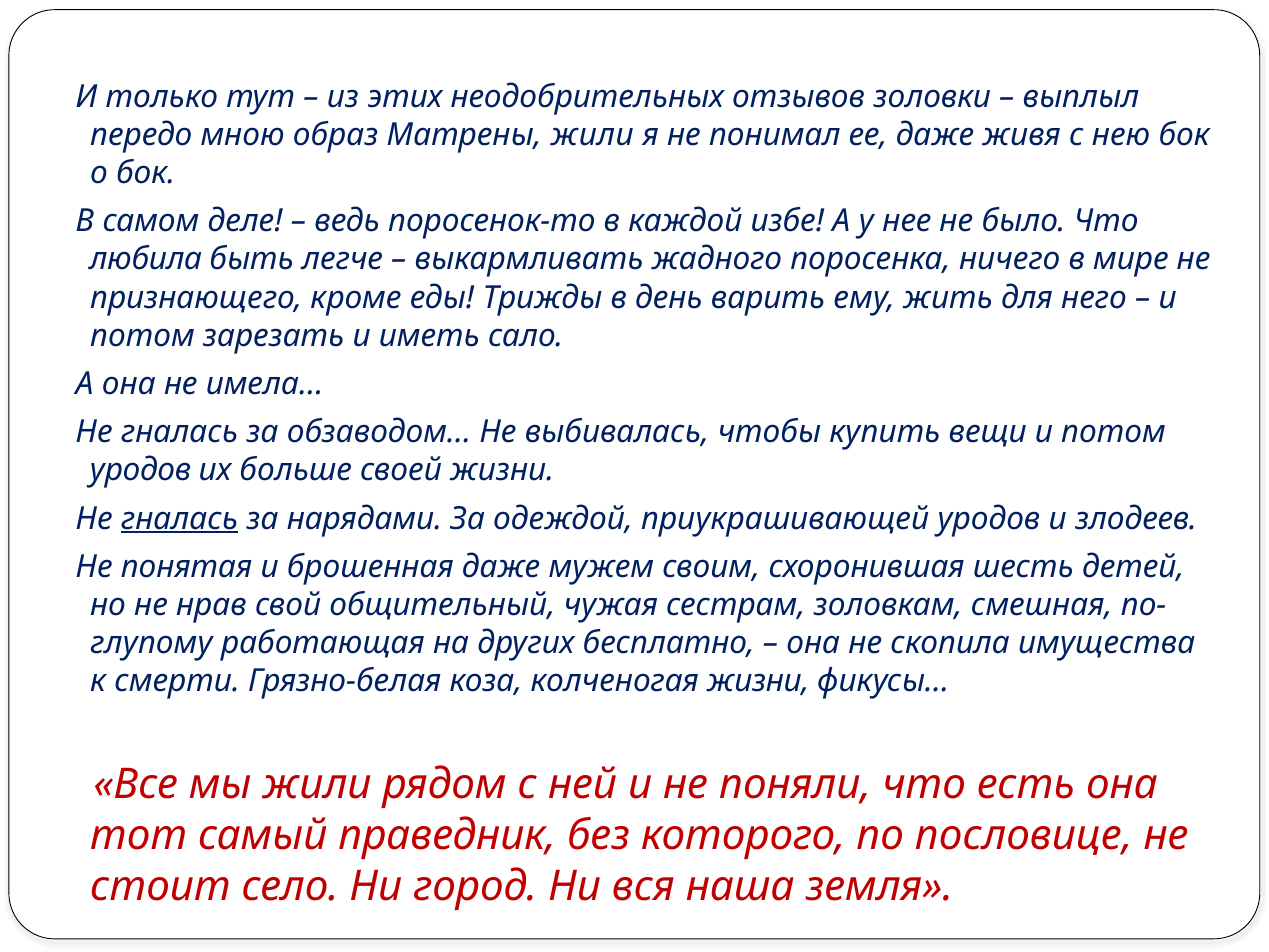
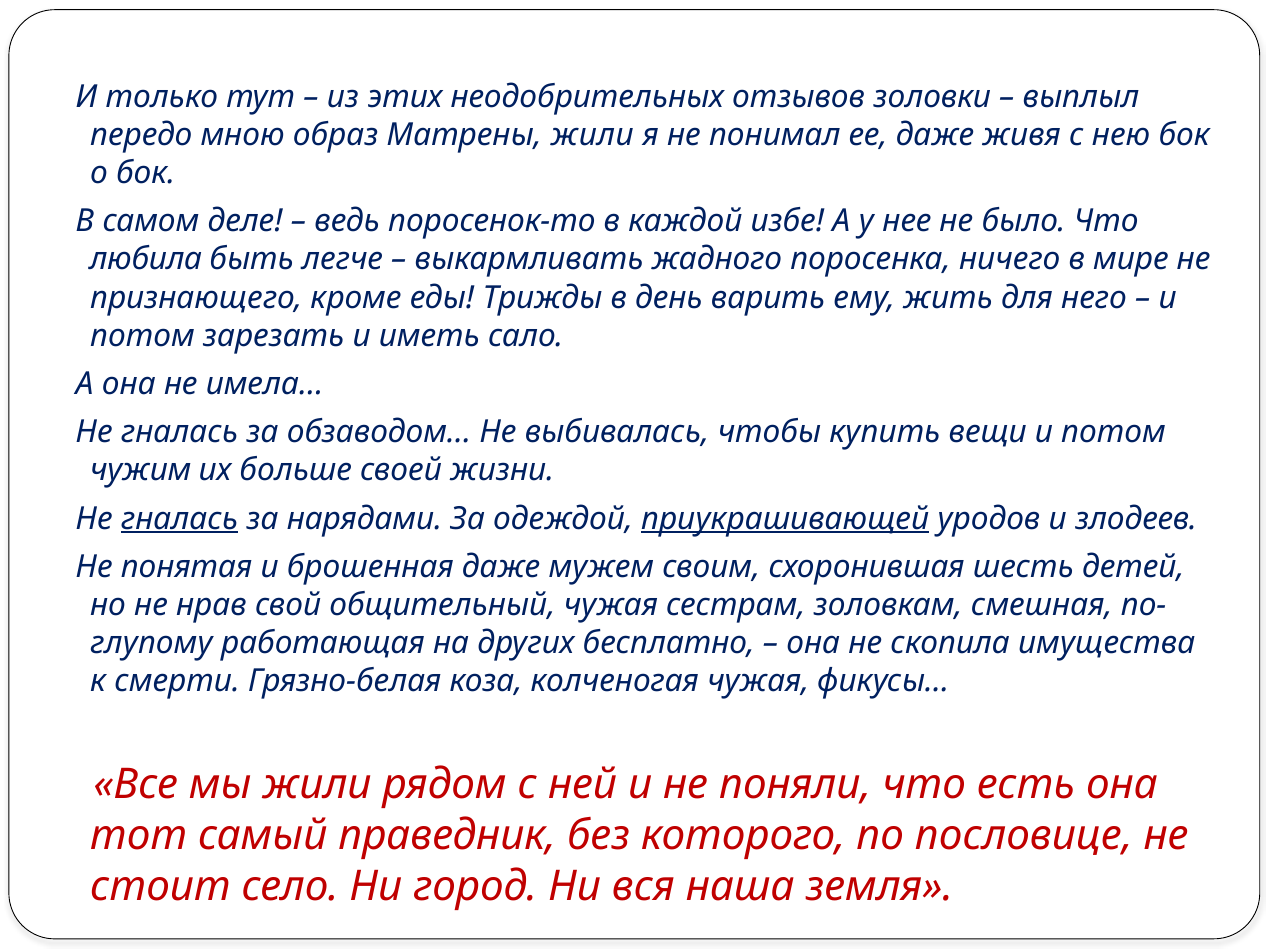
уродов at (140, 470): уродов -> чужим
приукрашивающей underline: none -> present
колченогая жизни: жизни -> чужая
